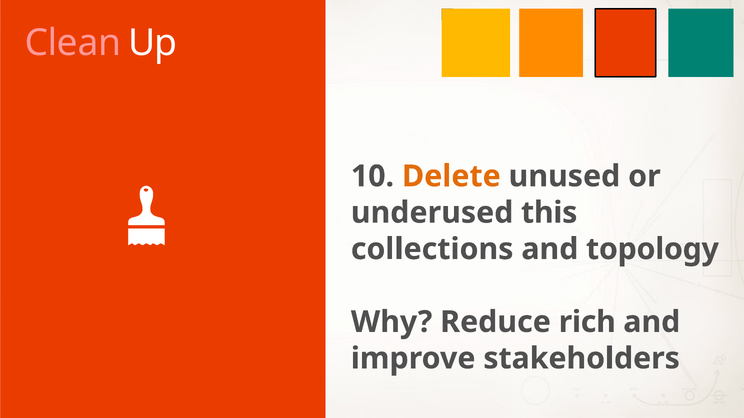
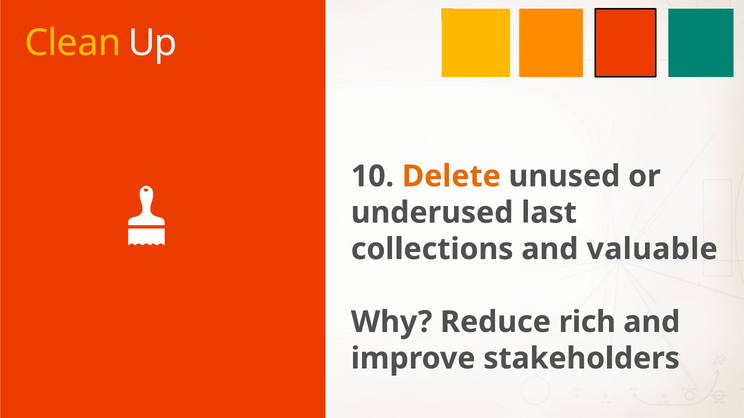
Clean colour: pink -> yellow
this: this -> last
topology: topology -> valuable
